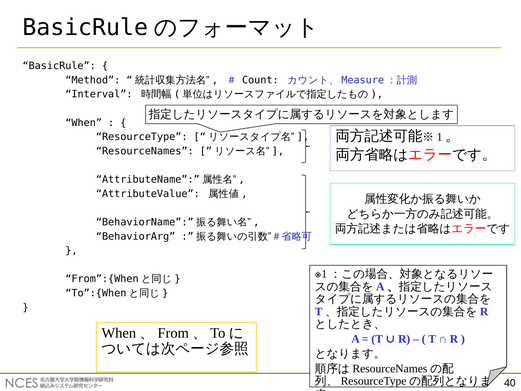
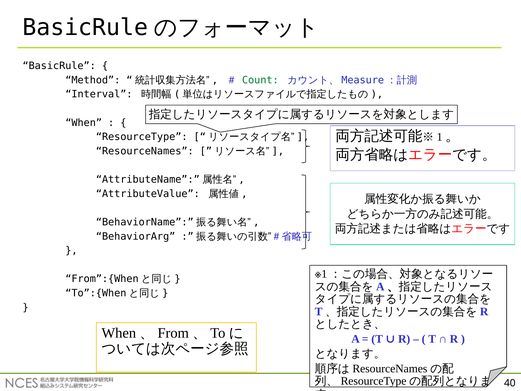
Count colour: black -> green
